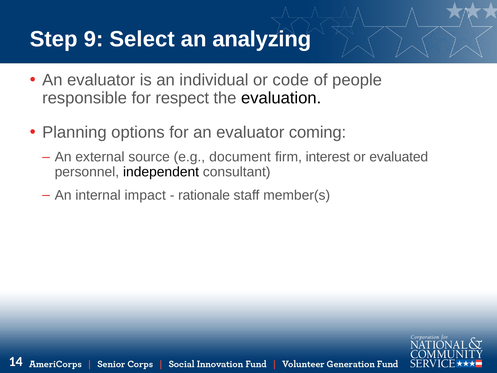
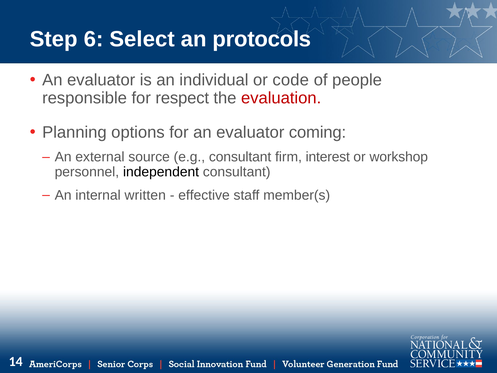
9: 9 -> 6
analyzing: analyzing -> protocols
evaluation colour: black -> red
e.g document: document -> consultant
evaluated: evaluated -> workshop
impact: impact -> written
rationale: rationale -> effective
